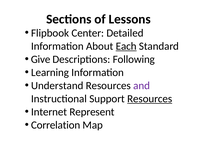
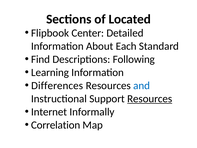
Lessons: Lessons -> Located
Each underline: present -> none
Give: Give -> Find
Understand: Understand -> Differences
and colour: purple -> blue
Represent: Represent -> Informally
